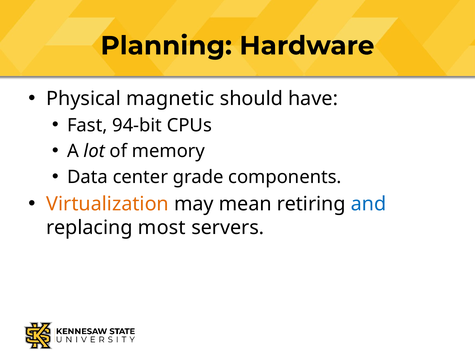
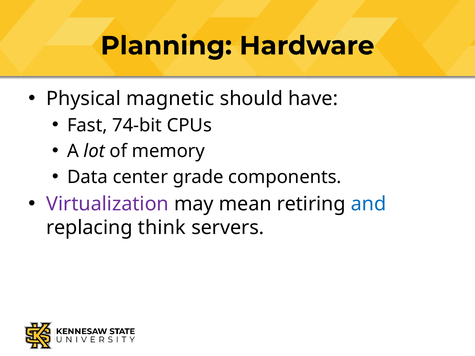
94-bit: 94-bit -> 74-bit
Virtualization colour: orange -> purple
most: most -> think
